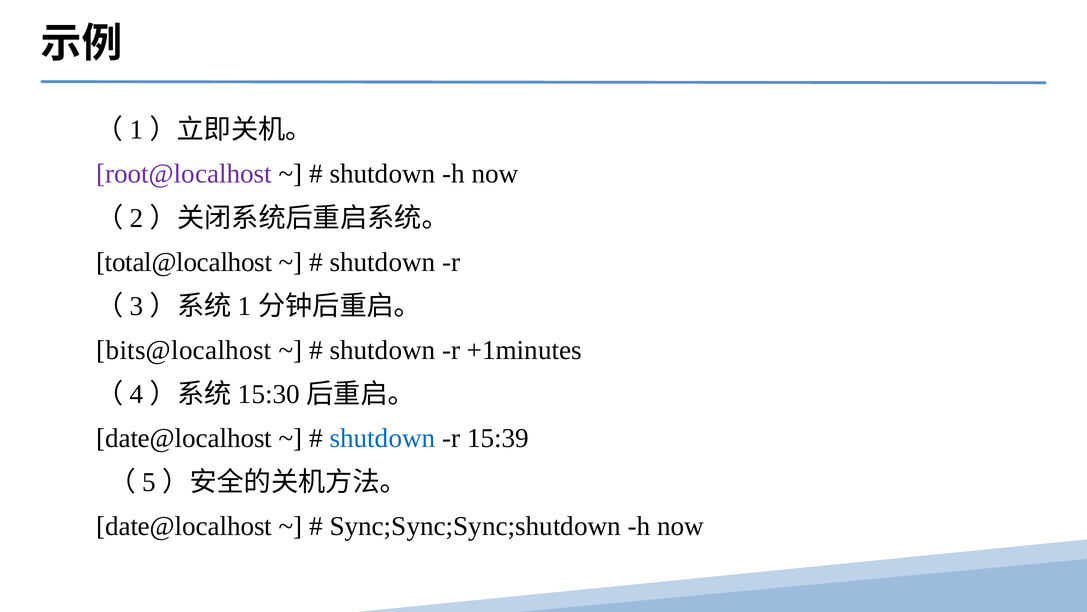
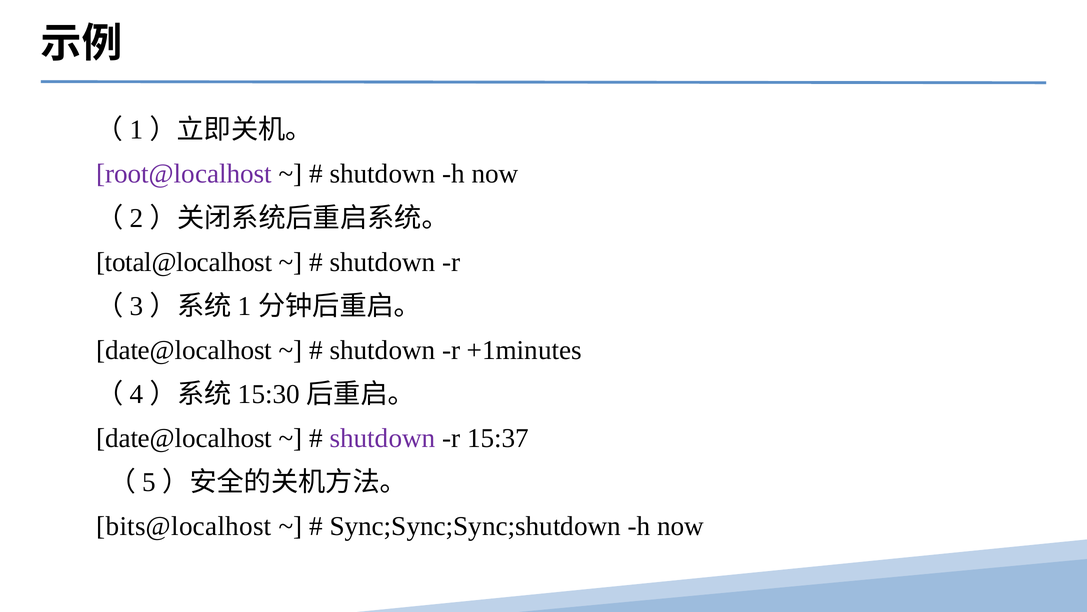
bits@localhost at (184, 350): bits@localhost -> date@localhost
shutdown at (382, 438) colour: blue -> purple
15:39: 15:39 -> 15:37
date@localhost at (184, 526): date@localhost -> bits@localhost
